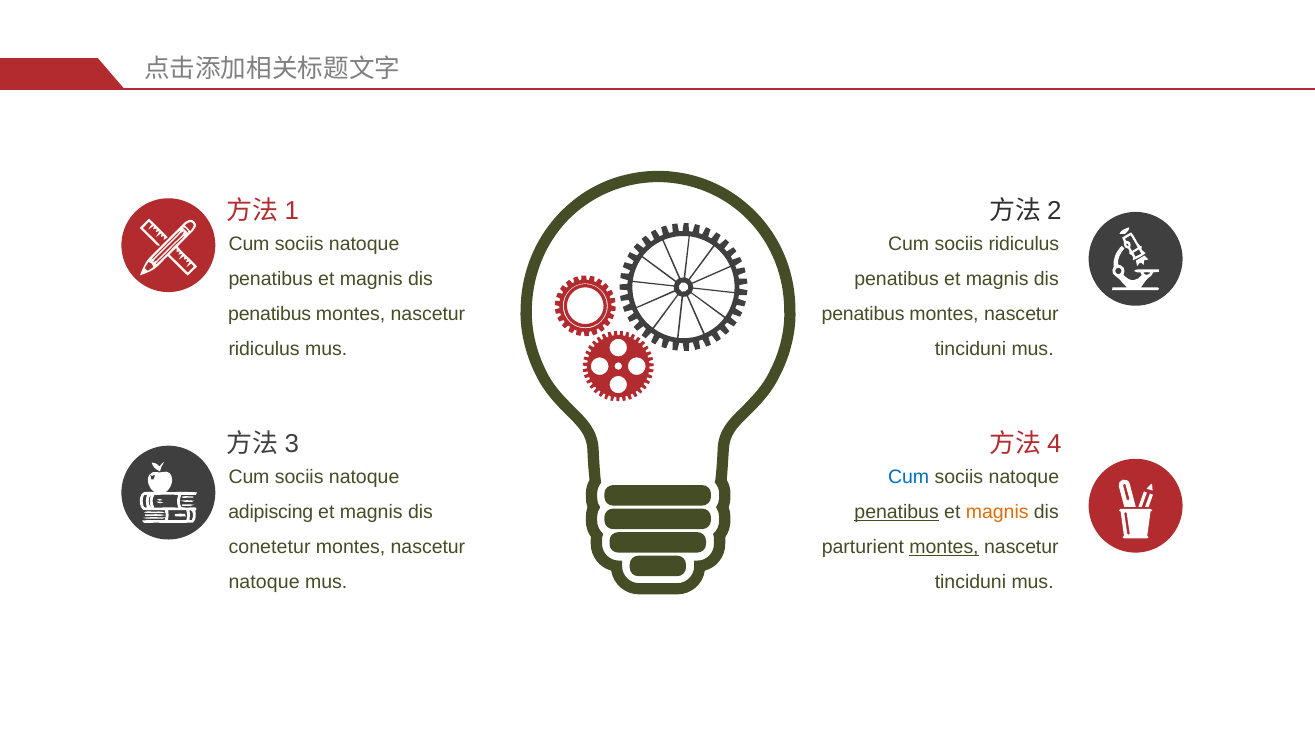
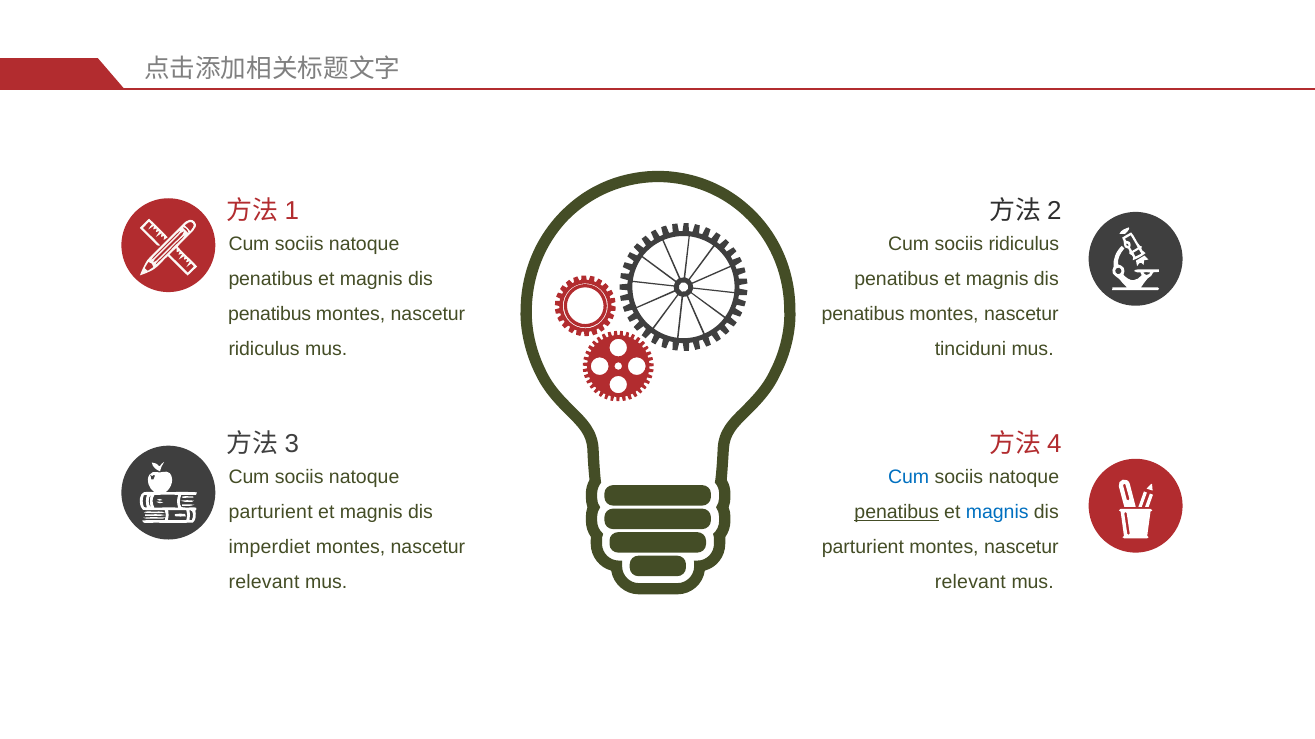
adipiscing at (271, 512): adipiscing -> parturient
magnis at (997, 512) colour: orange -> blue
conetetur: conetetur -> imperdiet
montes at (944, 547) underline: present -> none
natoque at (264, 582): natoque -> relevant
tinciduni at (970, 582): tinciduni -> relevant
